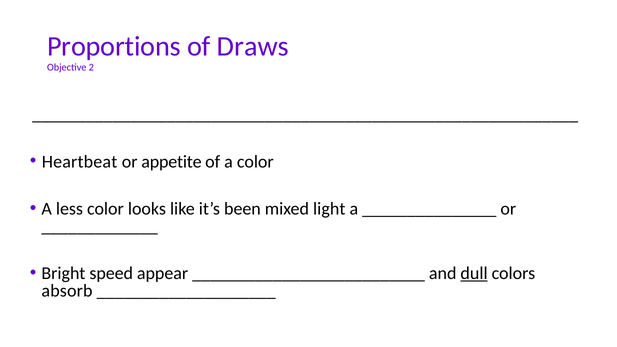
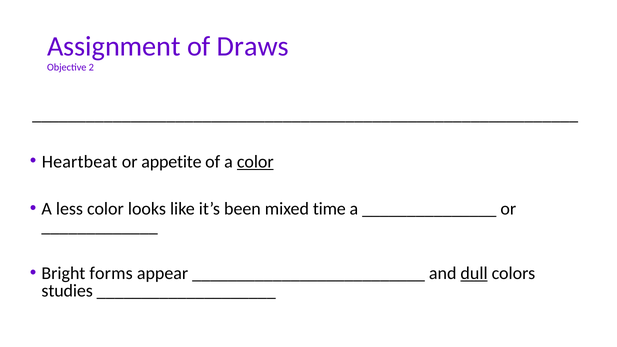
Proportions: Proportions -> Assignment
color at (255, 162) underline: none -> present
light: light -> time
speed: speed -> forms
absorb: absorb -> studies
